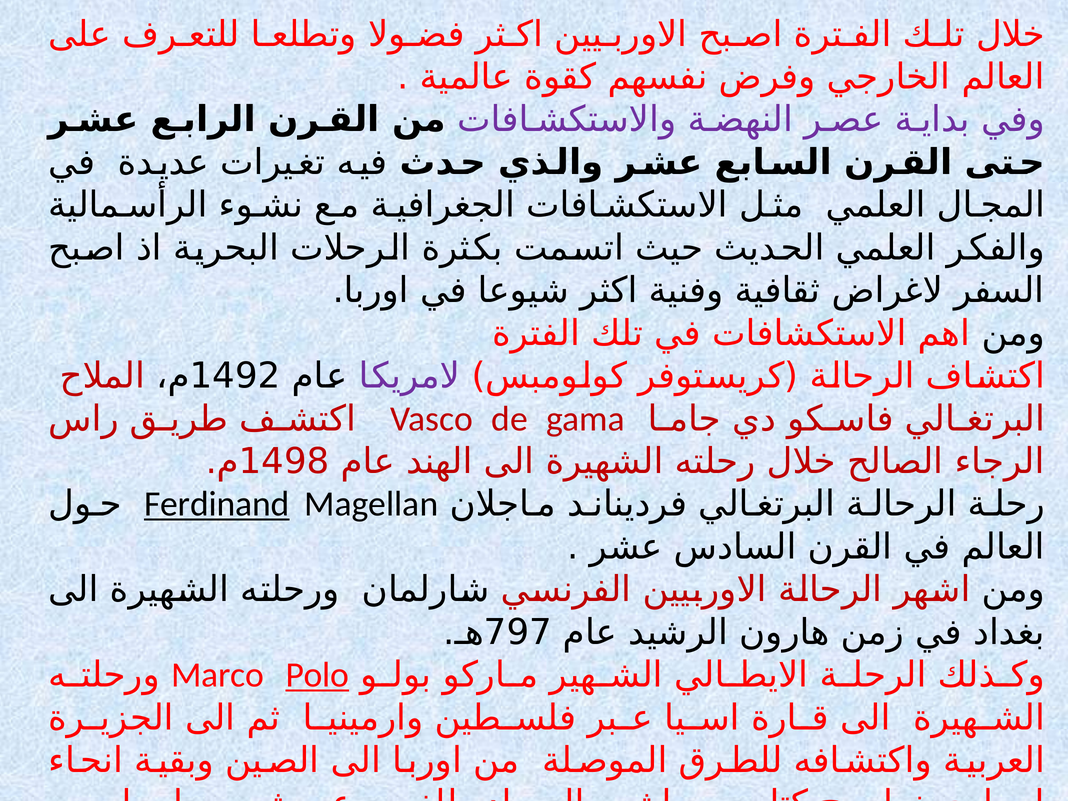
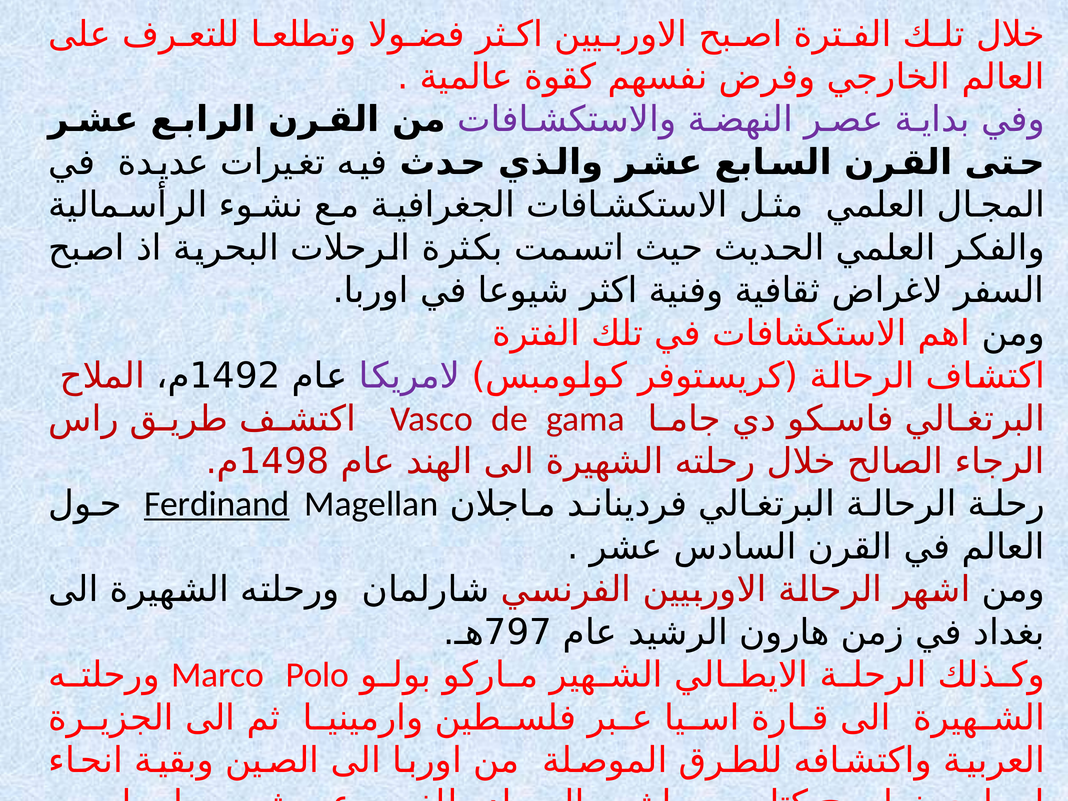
Polo underline: present -> none
